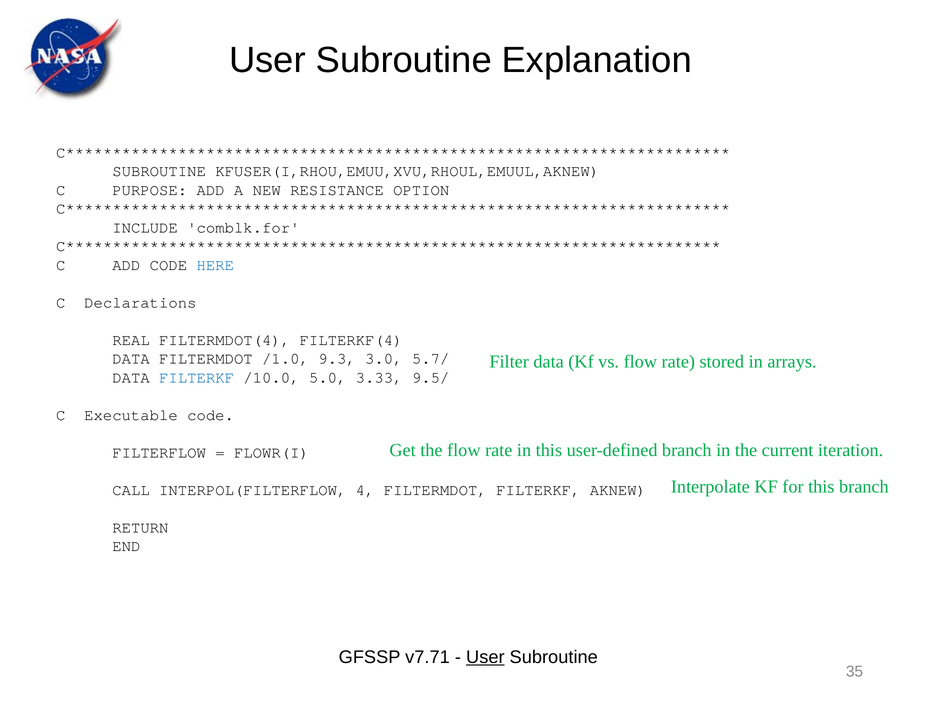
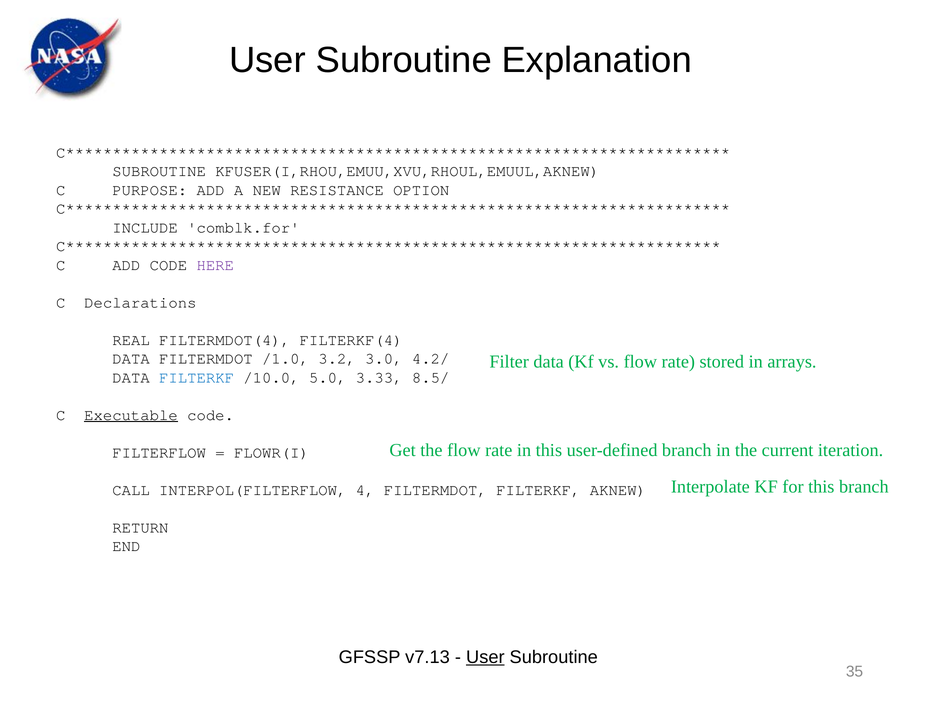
HERE colour: blue -> purple
9.3: 9.3 -> 3.2
5.7/: 5.7/ -> 4.2/
9.5/: 9.5/ -> 8.5/
Executable underline: none -> present
v7.71: v7.71 -> v7.13
